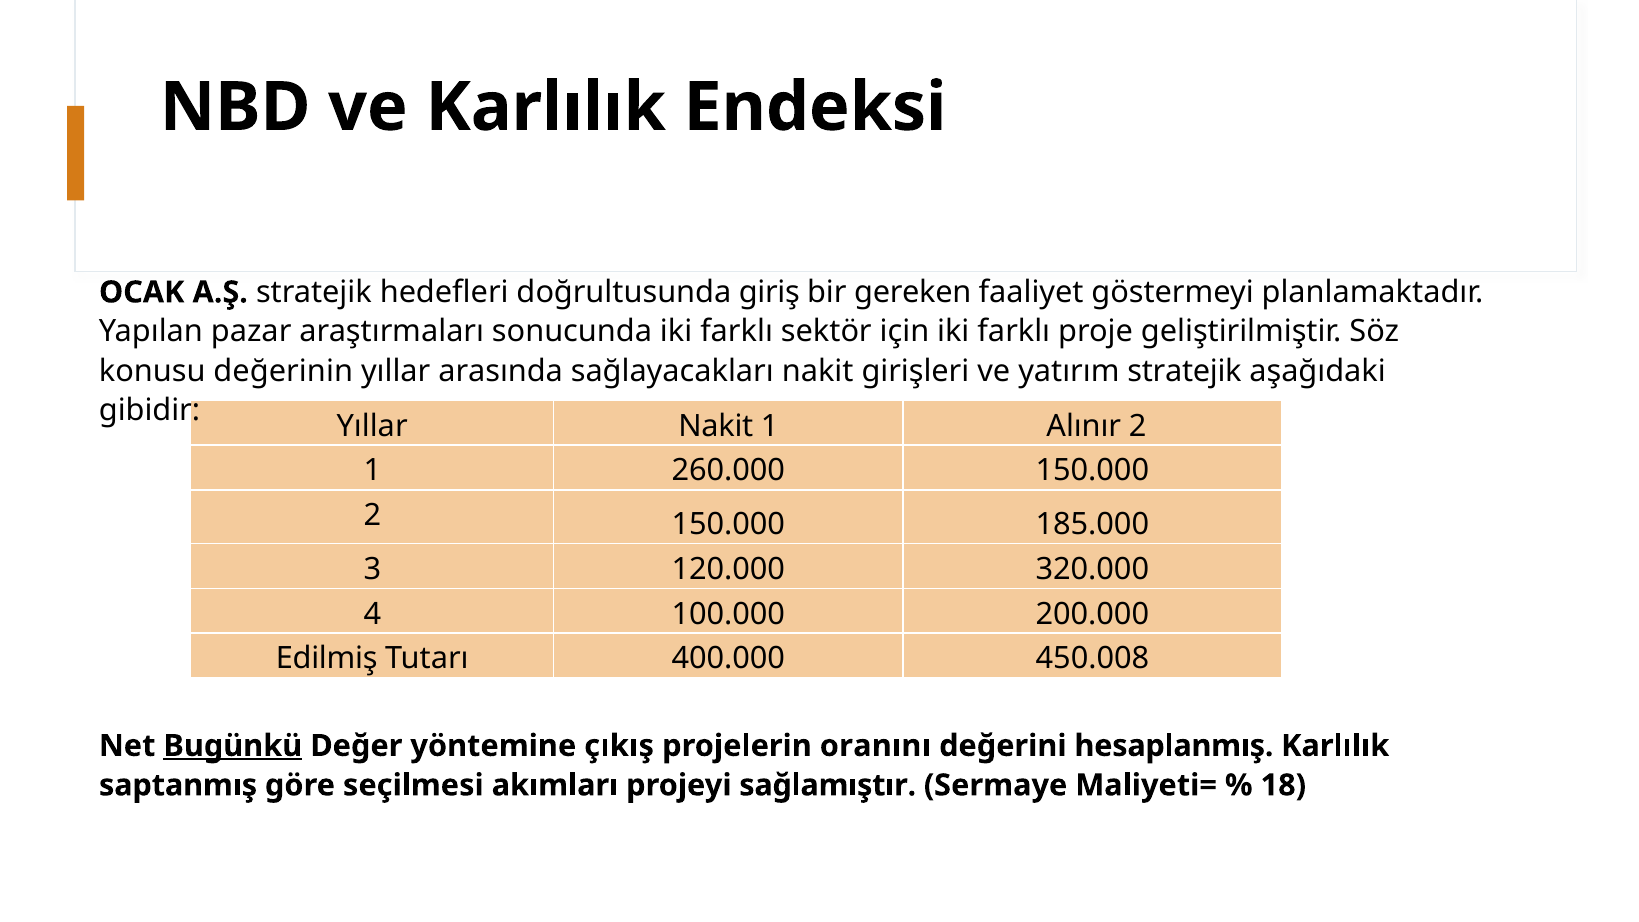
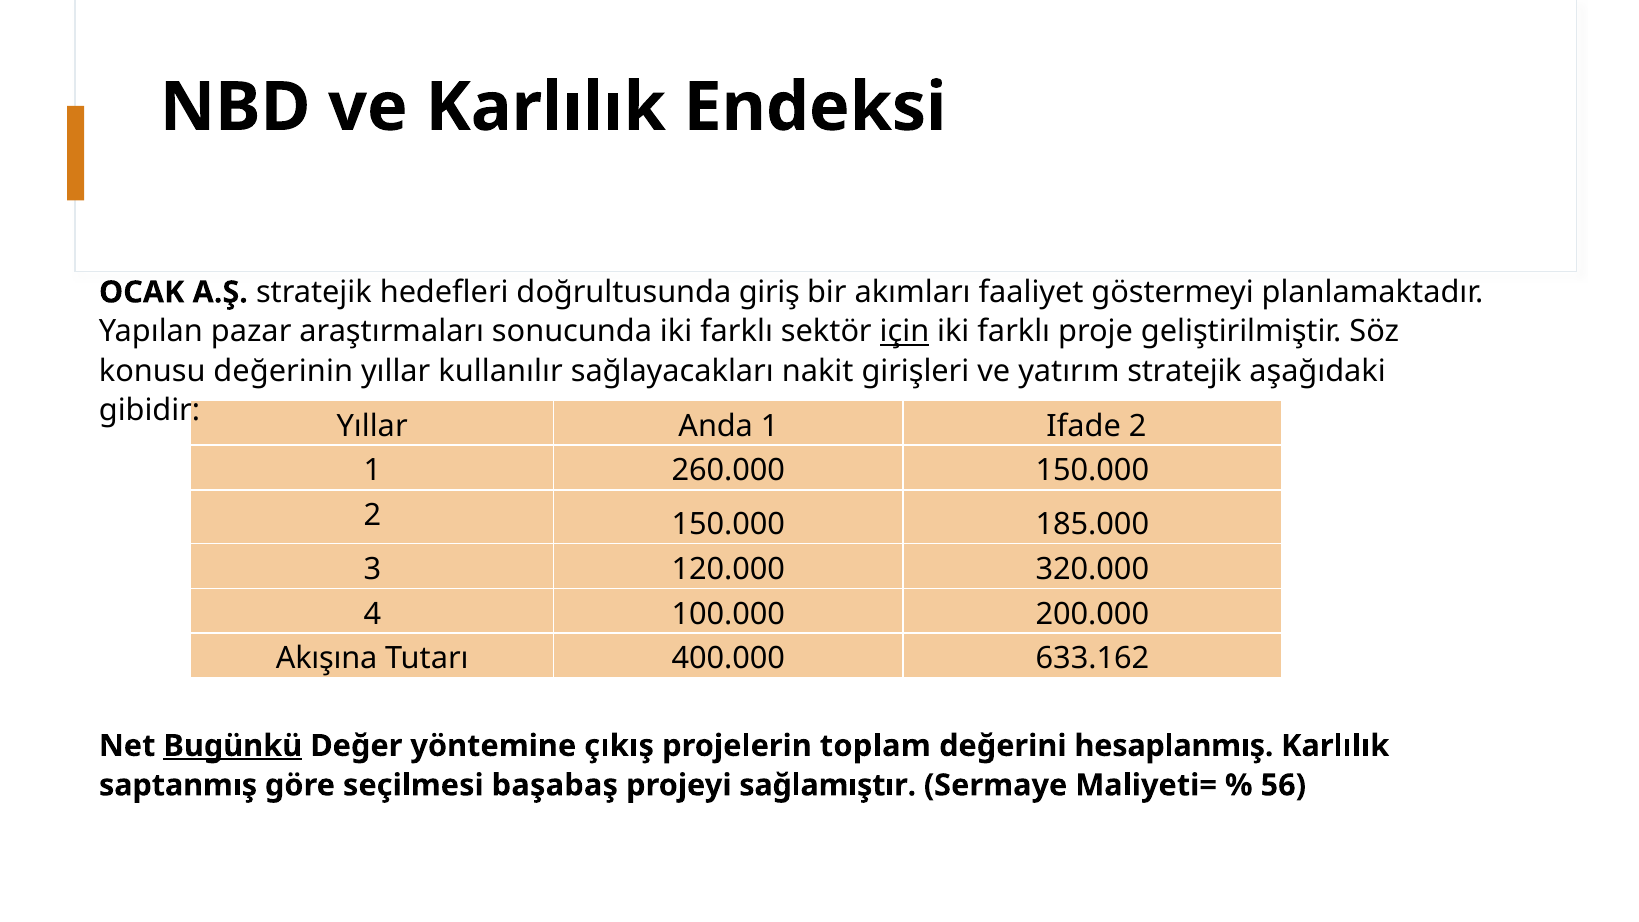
gereken: gereken -> akımları
için underline: none -> present
arasında: arasında -> kullanılır
Yıllar Nakit: Nakit -> Anda
Alınır: Alınır -> Ifade
Edilmiş: Edilmiş -> Akışına
450.008: 450.008 -> 633.162
oranını: oranını -> toplam
akımları: akımları -> başabaş
18: 18 -> 56
